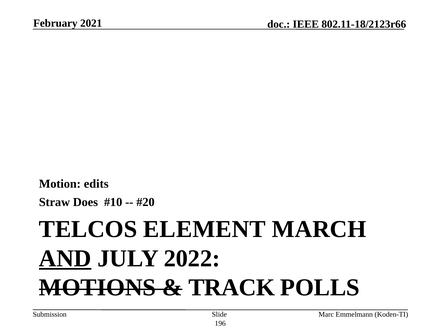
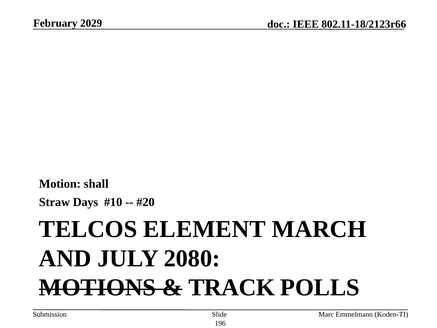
2021: 2021 -> 2029
edits: edits -> shall
Does: Does -> Days
AND underline: present -> none
2022: 2022 -> 2080
